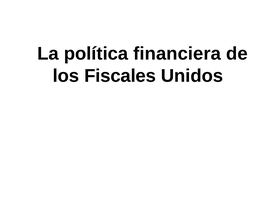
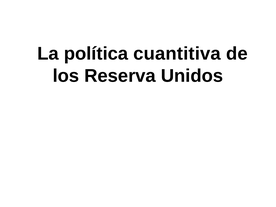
financiera: financiera -> cuantitiva
Fiscales: Fiscales -> Reserva
